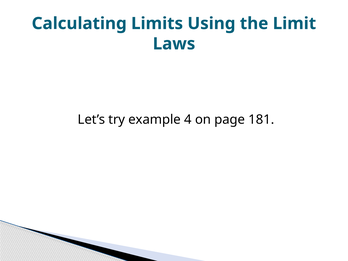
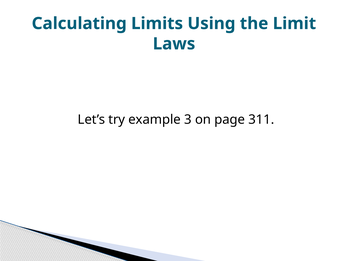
4: 4 -> 3
181: 181 -> 311
